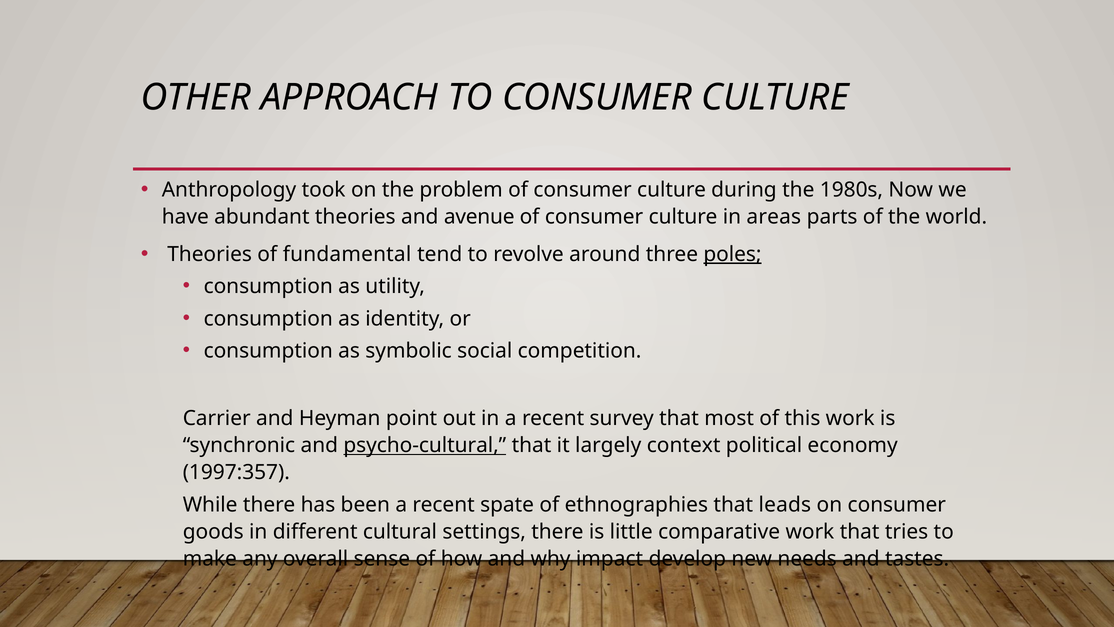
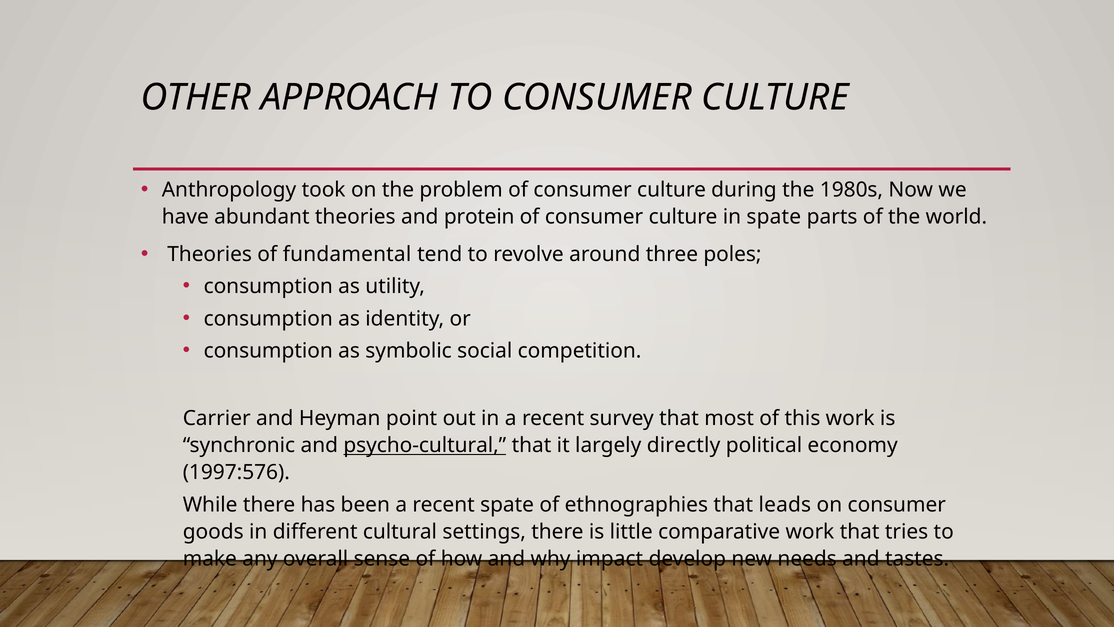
avenue: avenue -> protein
in areas: areas -> spate
poles underline: present -> none
context: context -> directly
1997:357: 1997:357 -> 1997:576
